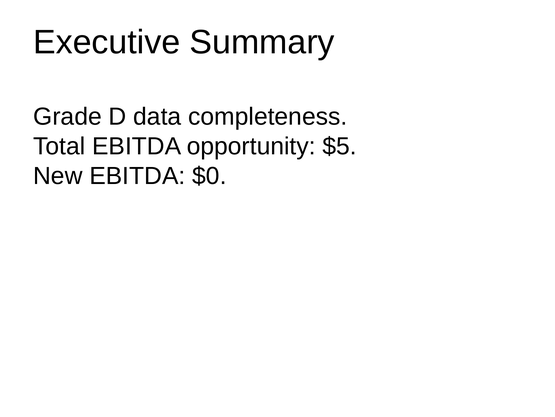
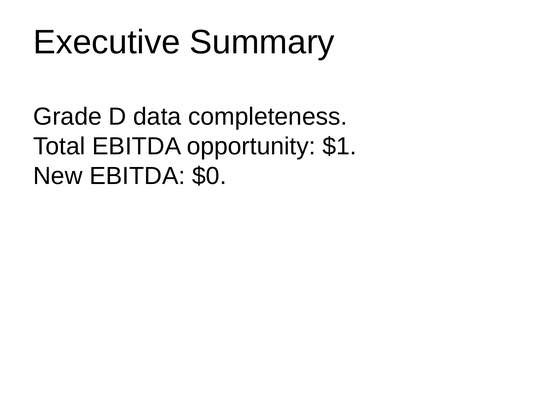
$5: $5 -> $1
